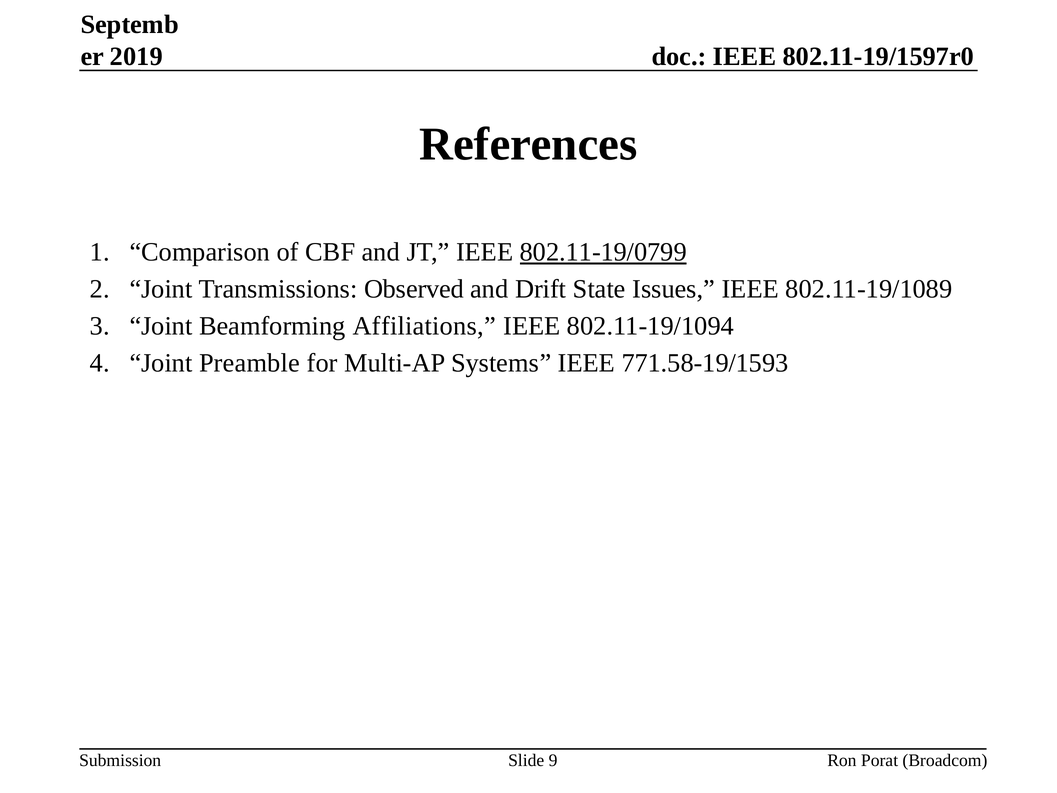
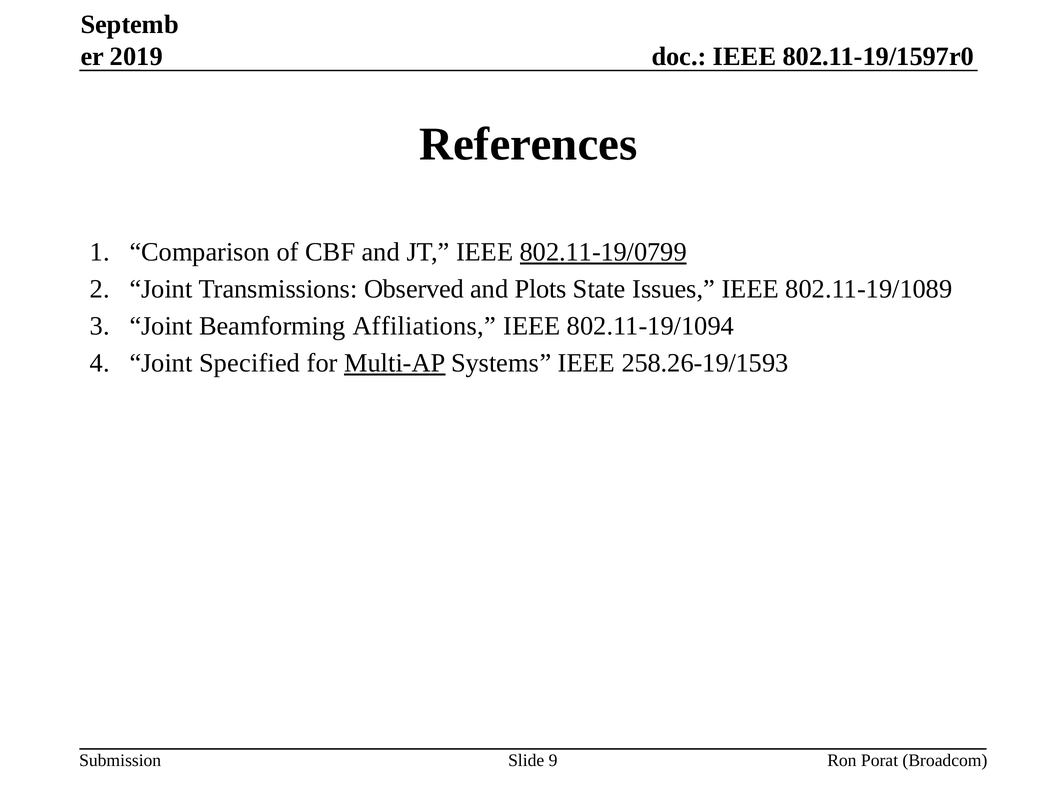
Drift: Drift -> Plots
Preamble: Preamble -> Specified
Multi-AP underline: none -> present
771.58-19/1593: 771.58-19/1593 -> 258.26-19/1593
